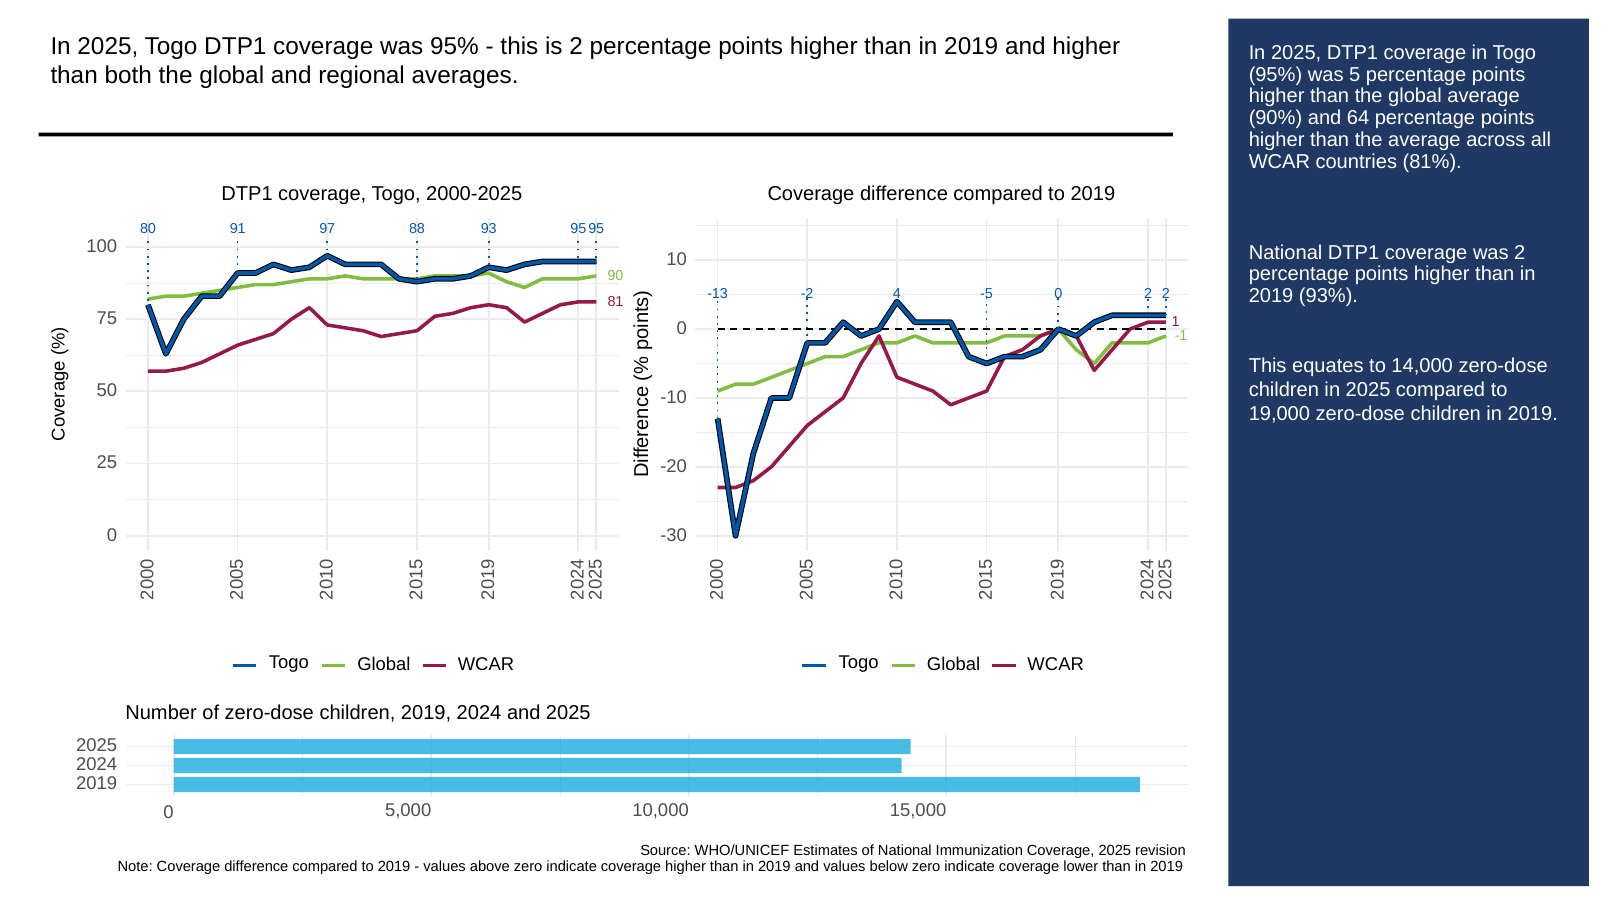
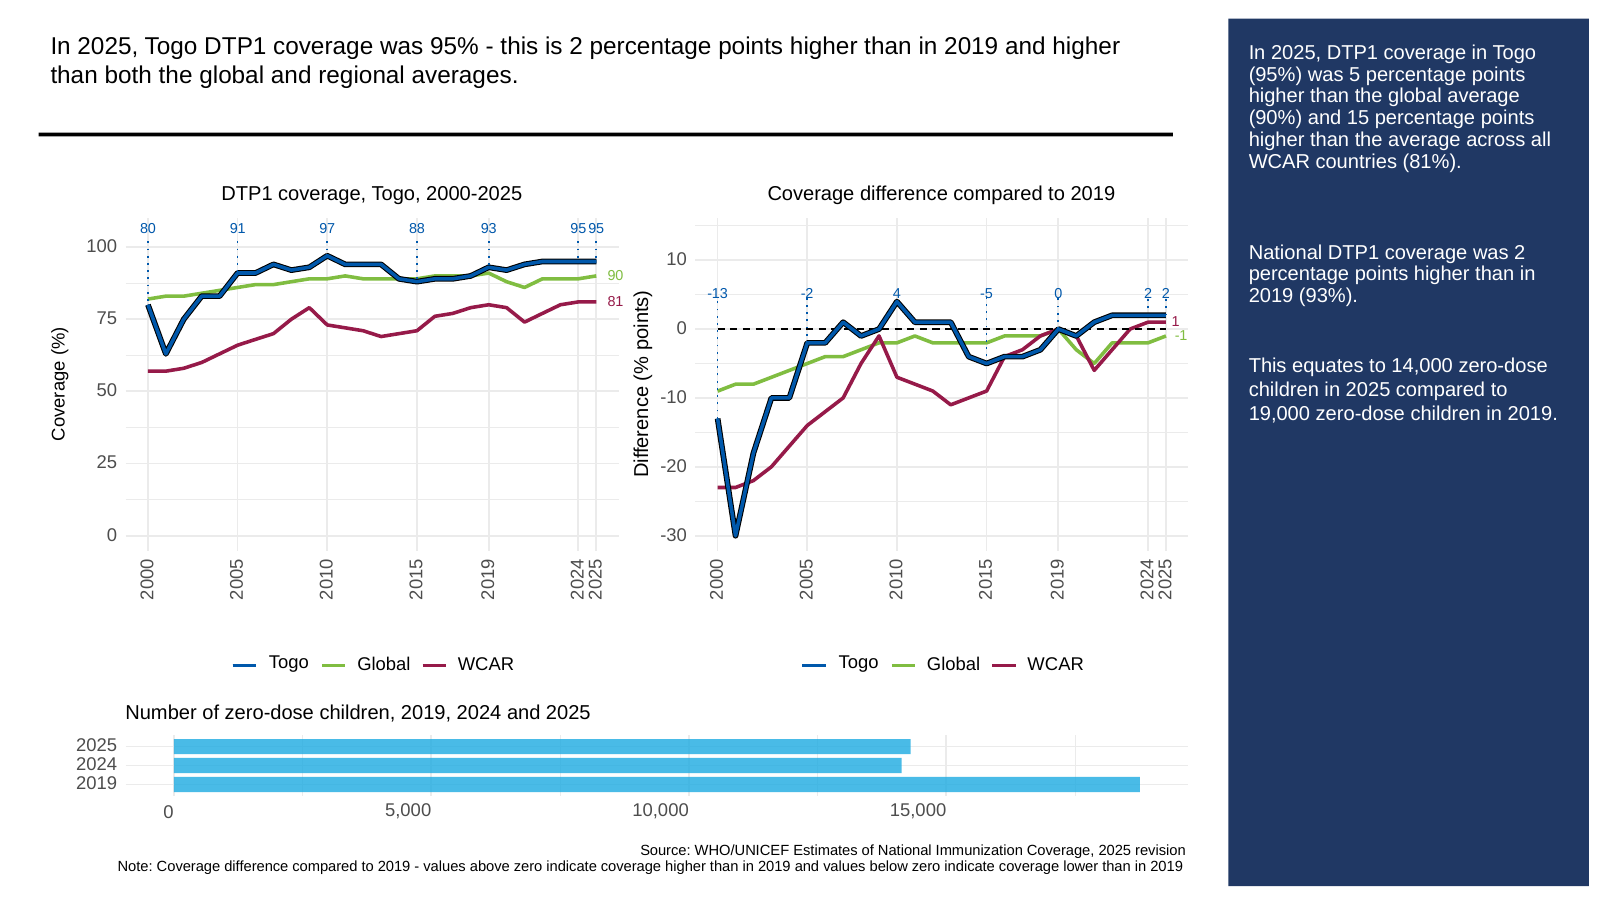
64: 64 -> 15
